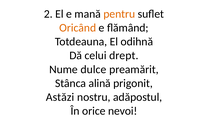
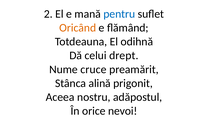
pentru colour: orange -> blue
dulce: dulce -> cruce
Astăzi: Astăzi -> Aceea
